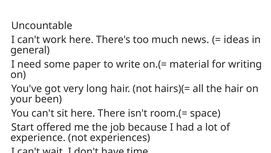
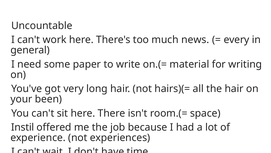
ideas: ideas -> every
Start: Start -> Instil
